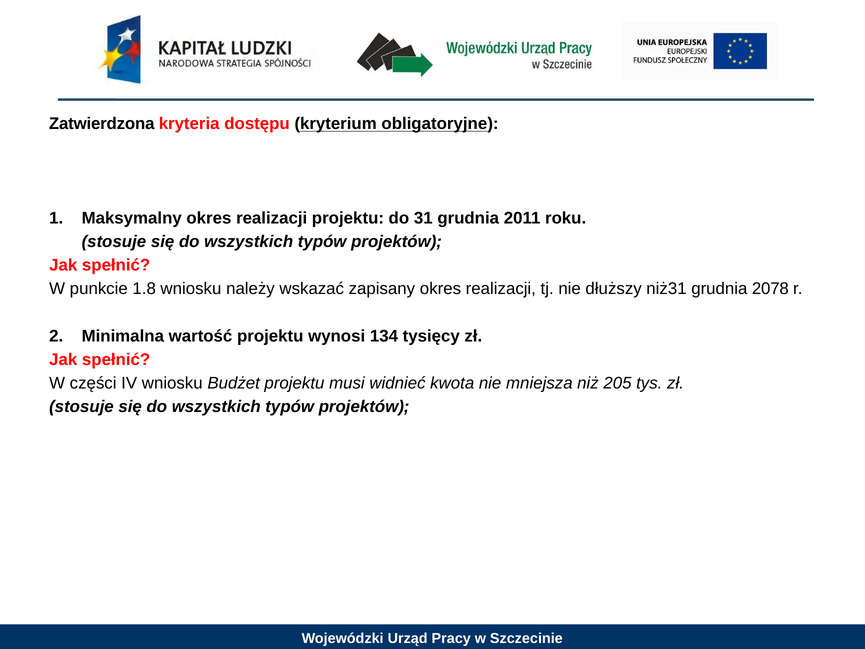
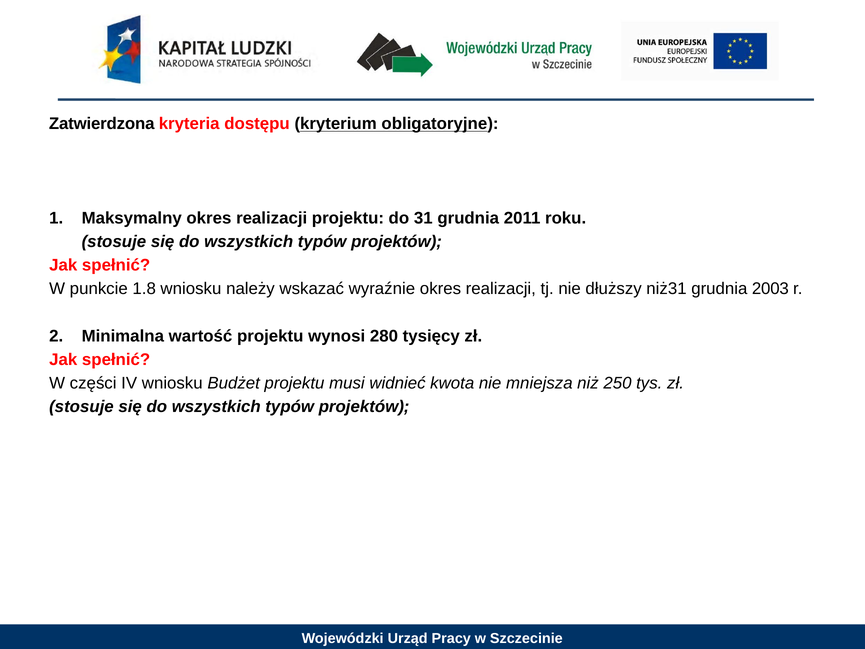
zapisany: zapisany -> wyraźnie
2078: 2078 -> 2003
134: 134 -> 280
205: 205 -> 250
